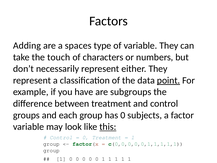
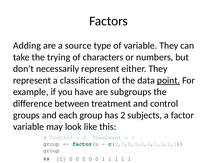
spaces: spaces -> source
touch: touch -> trying
has 0: 0 -> 2
this underline: present -> none
